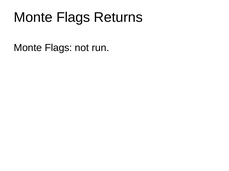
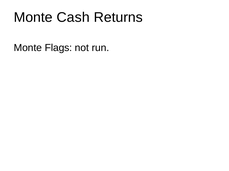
Flags at (73, 17): Flags -> Cash
